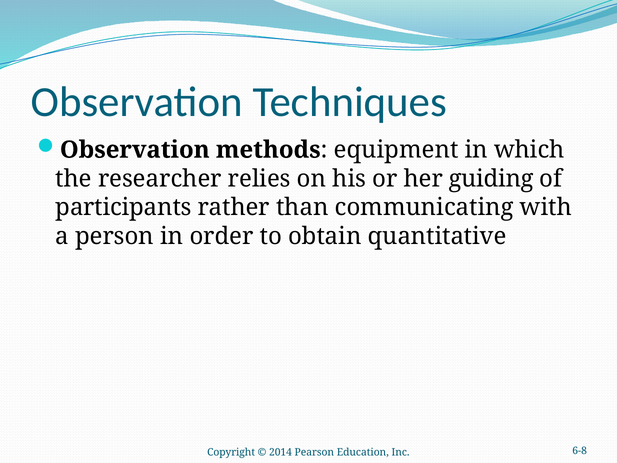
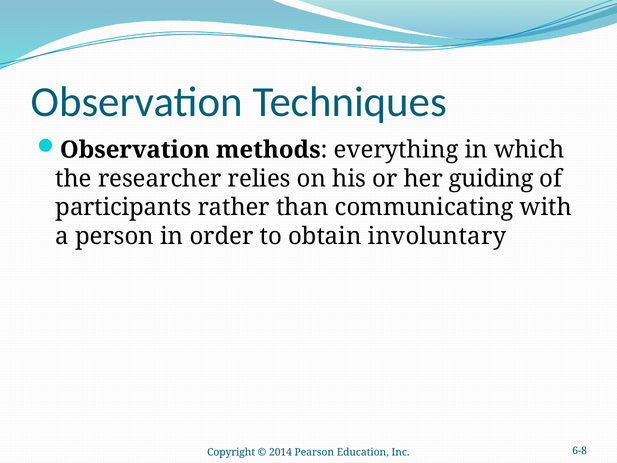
equipment: equipment -> everything
quantitative: quantitative -> involuntary
